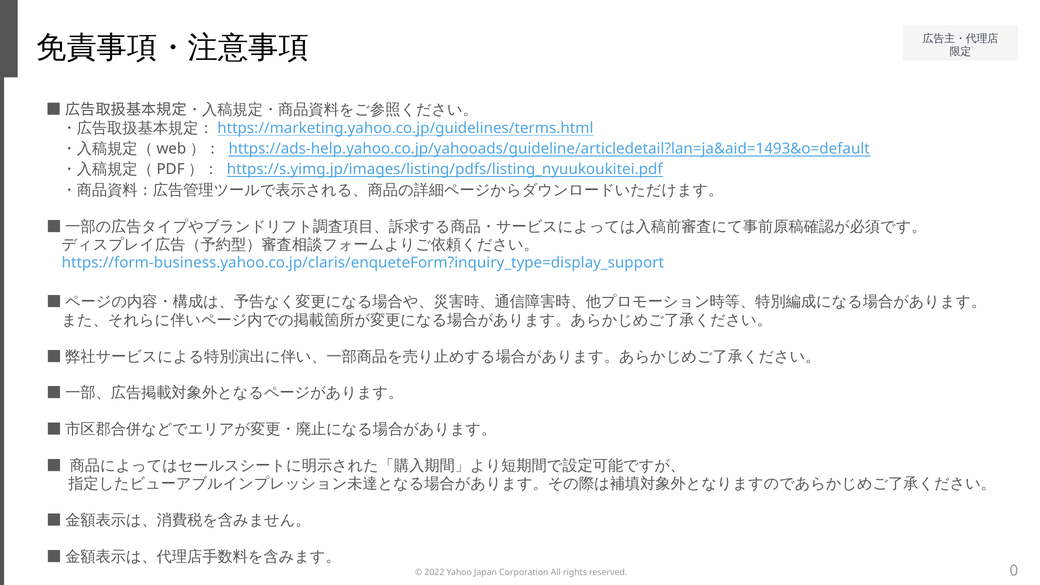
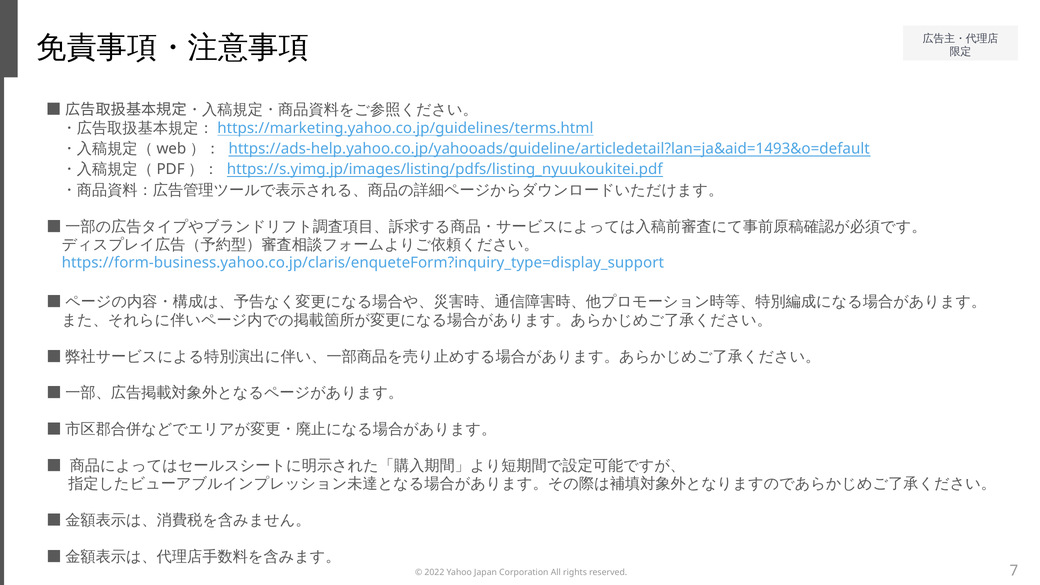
0: 0 -> 7
